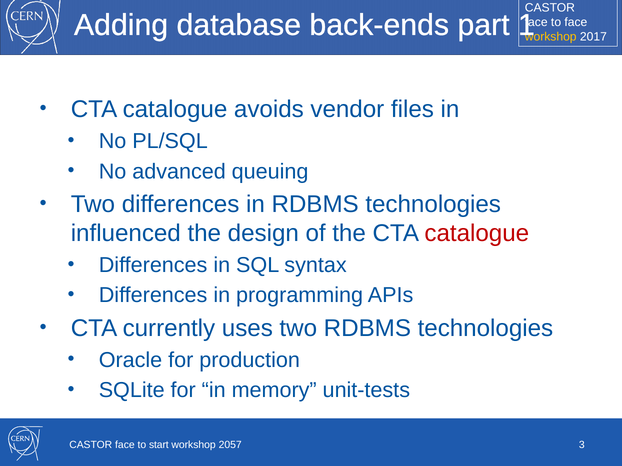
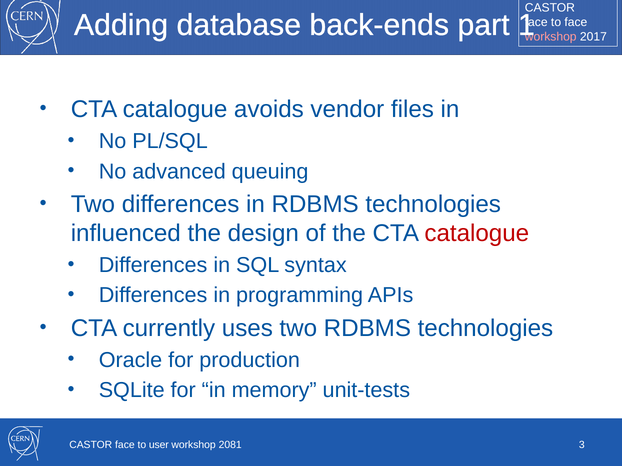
workshop at (551, 37) colour: yellow -> pink
start: start -> user
2057: 2057 -> 2081
